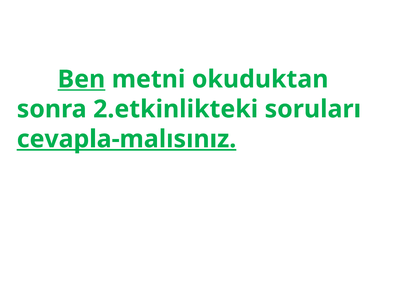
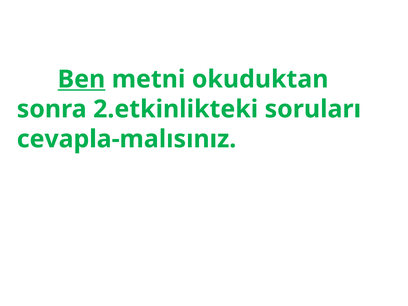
cevapla-malısınız underline: present -> none
